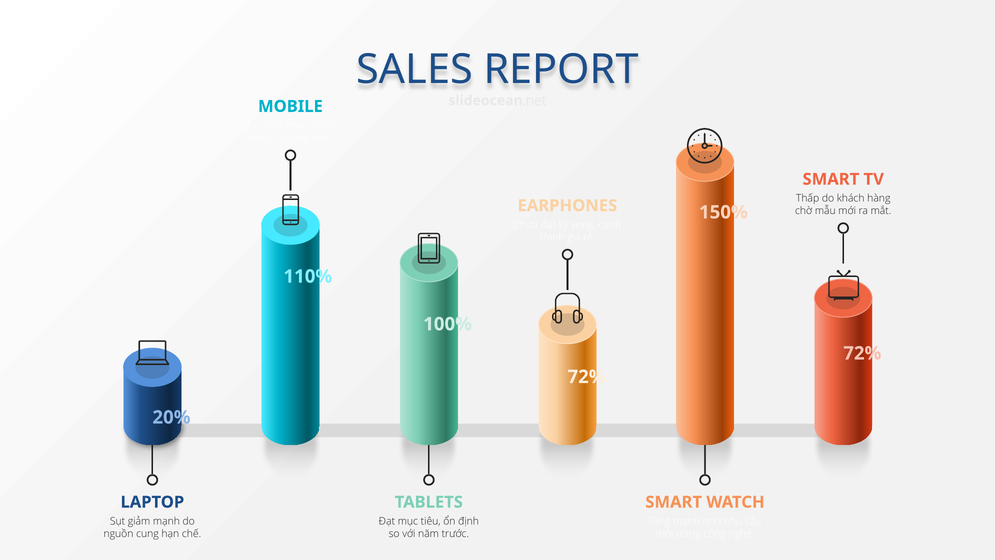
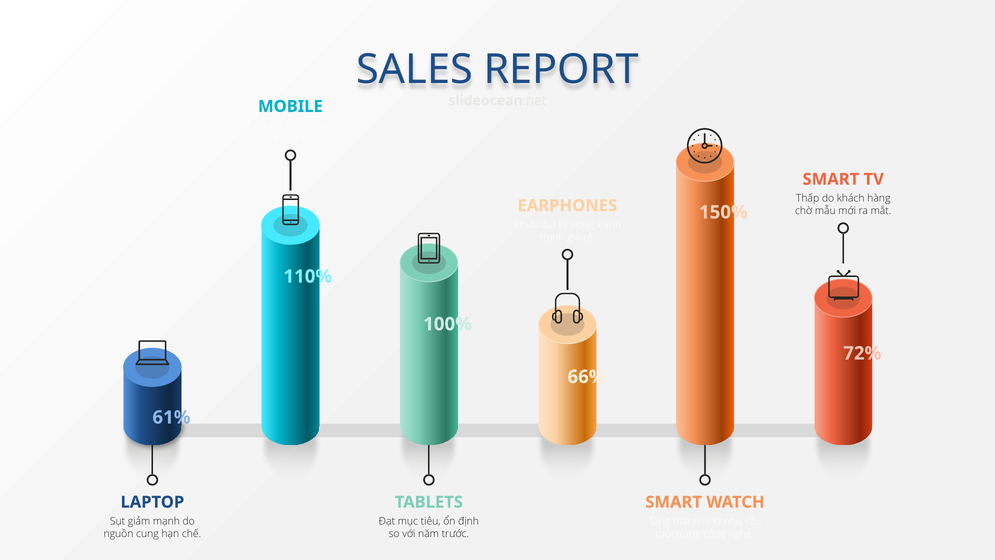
72% at (587, 377): 72% -> 66%
20%: 20% -> 61%
